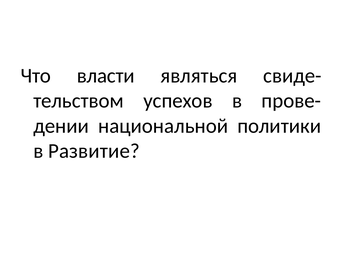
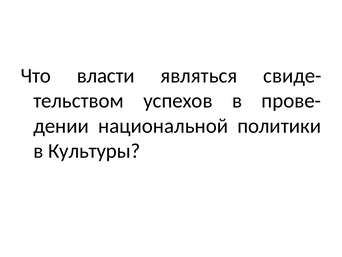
Развитие: Развитие -> Культуры
